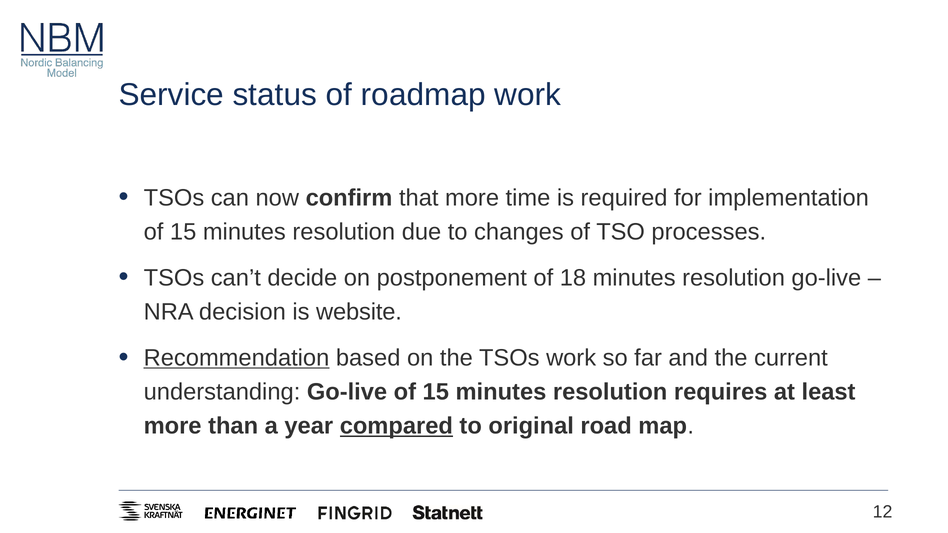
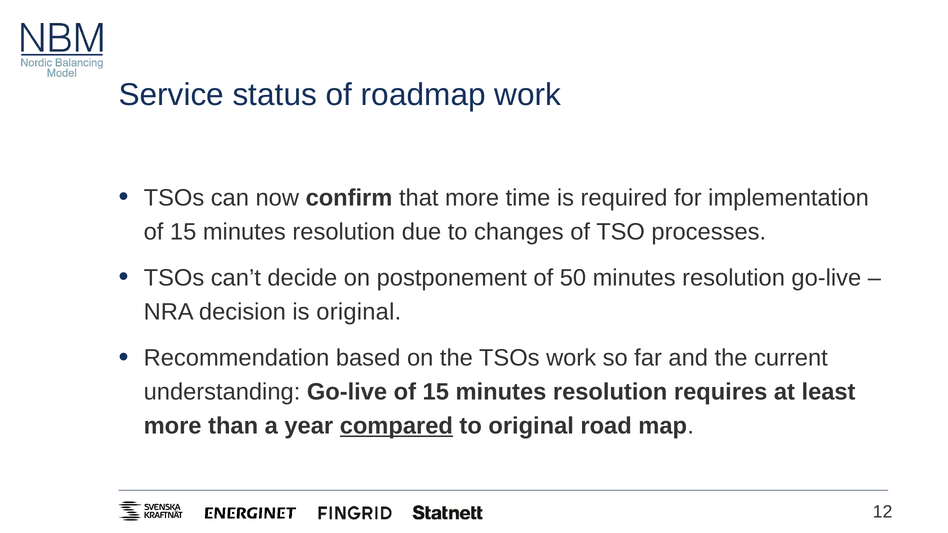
18: 18 -> 50
is website: website -> original
Recommendation underline: present -> none
